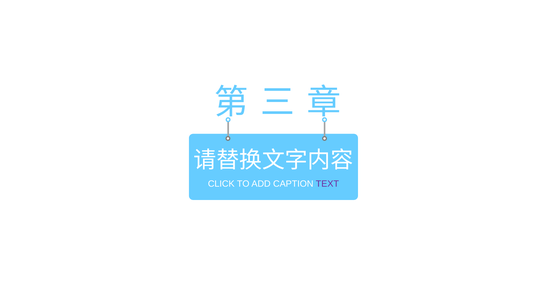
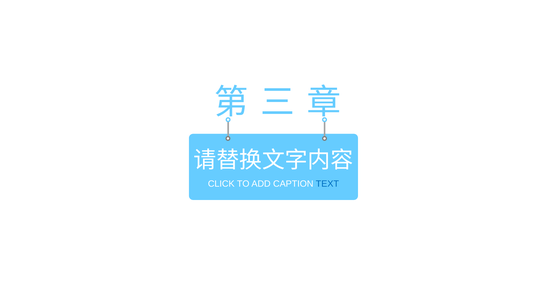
TEXT colour: purple -> blue
